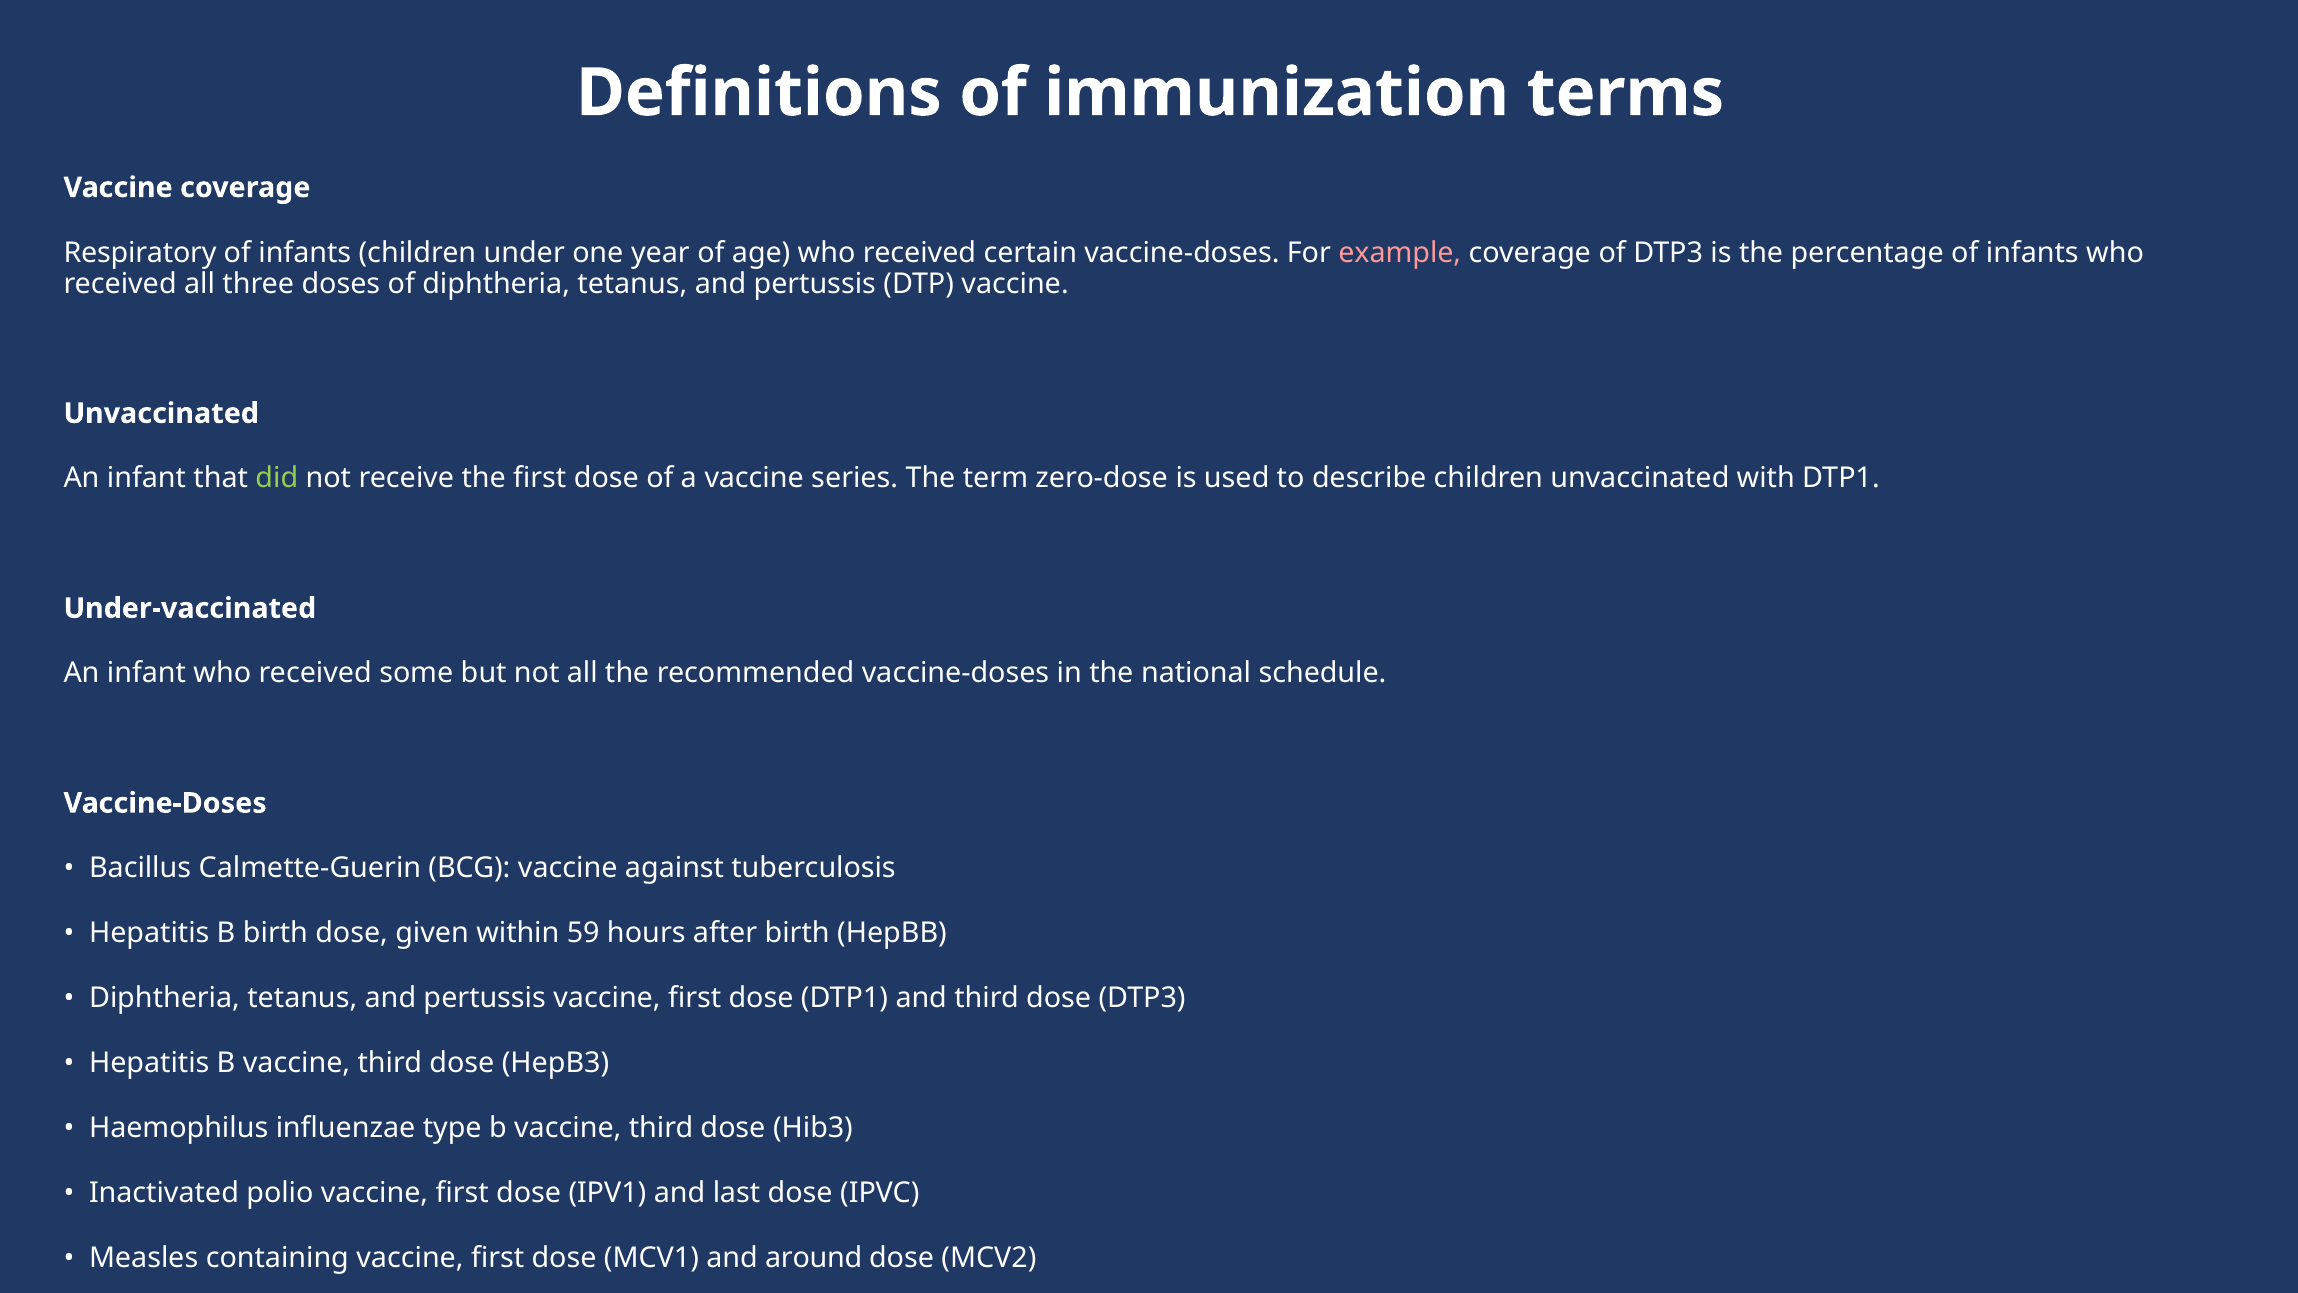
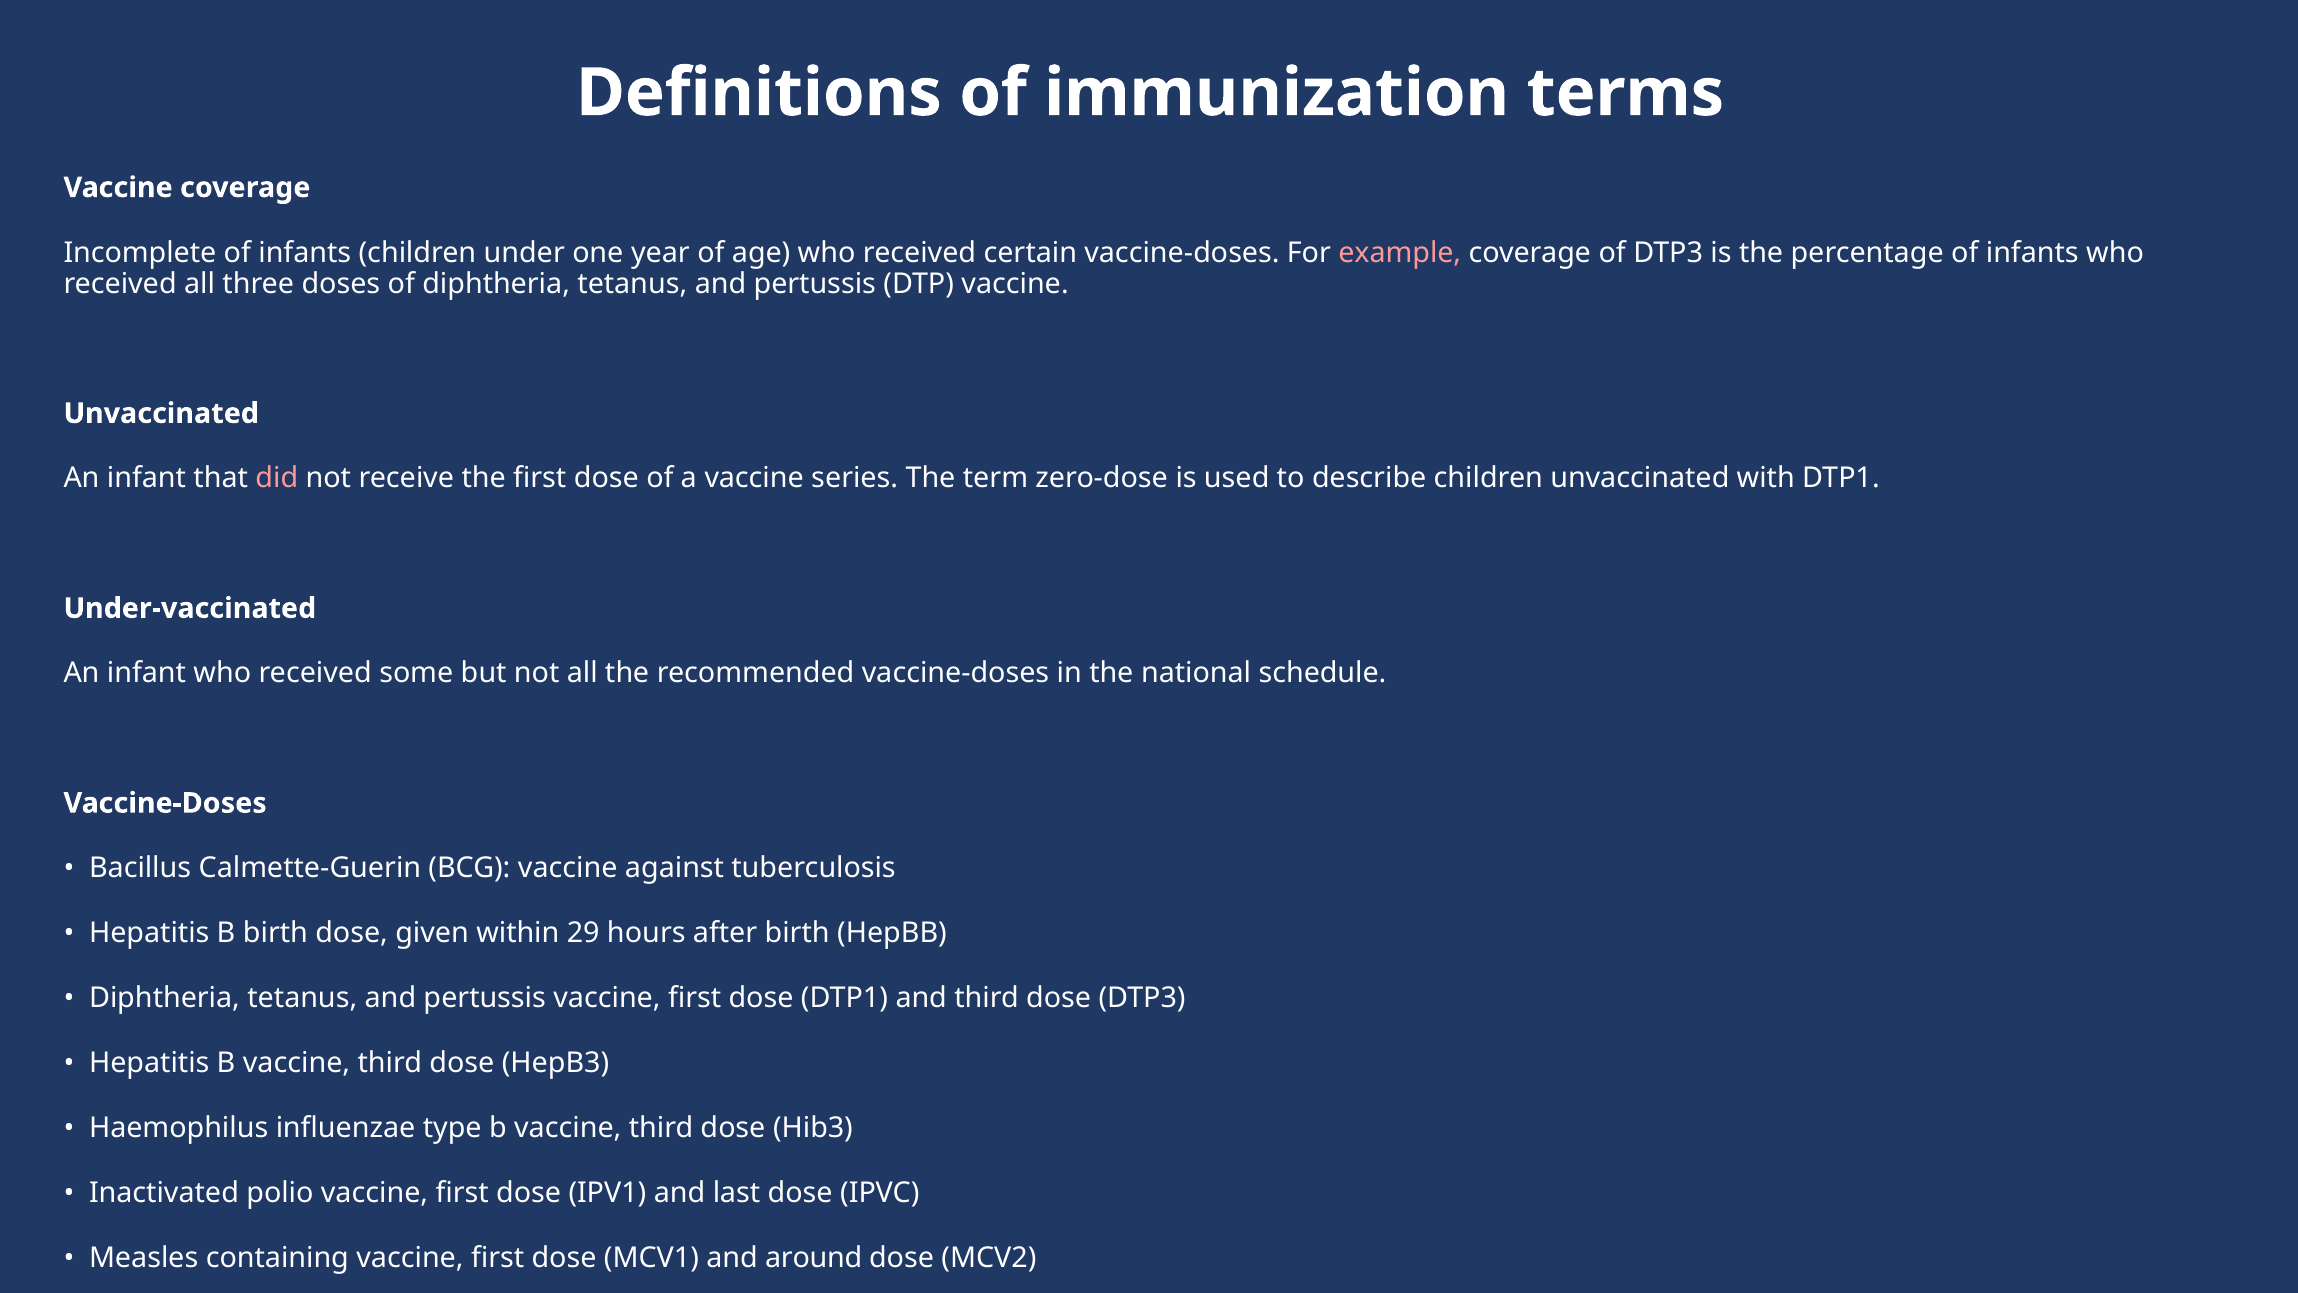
Respiratory: Respiratory -> Incomplete
did colour: light green -> pink
59: 59 -> 29
